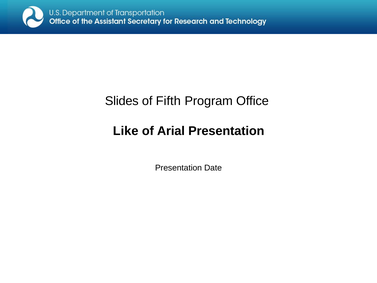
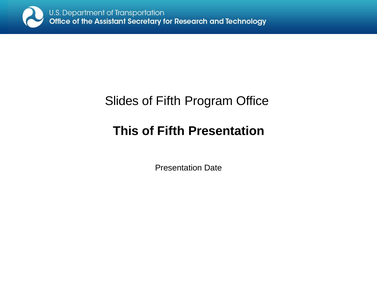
Like: Like -> This
Arial at (171, 131): Arial -> Fifth
